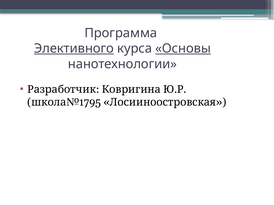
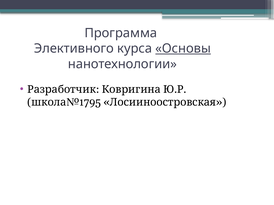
Элективного underline: present -> none
